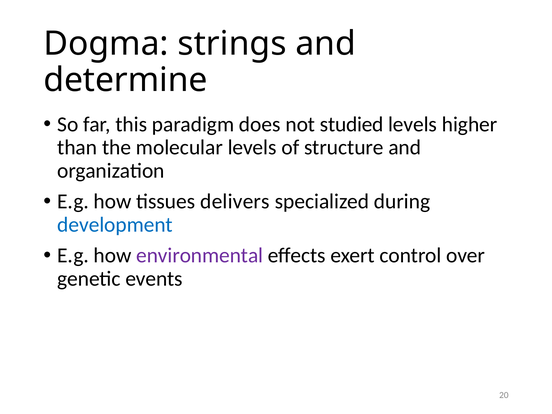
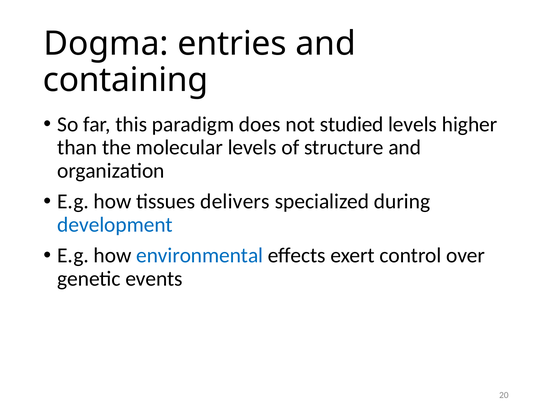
strings: strings -> entries
determine: determine -> containing
environmental colour: purple -> blue
